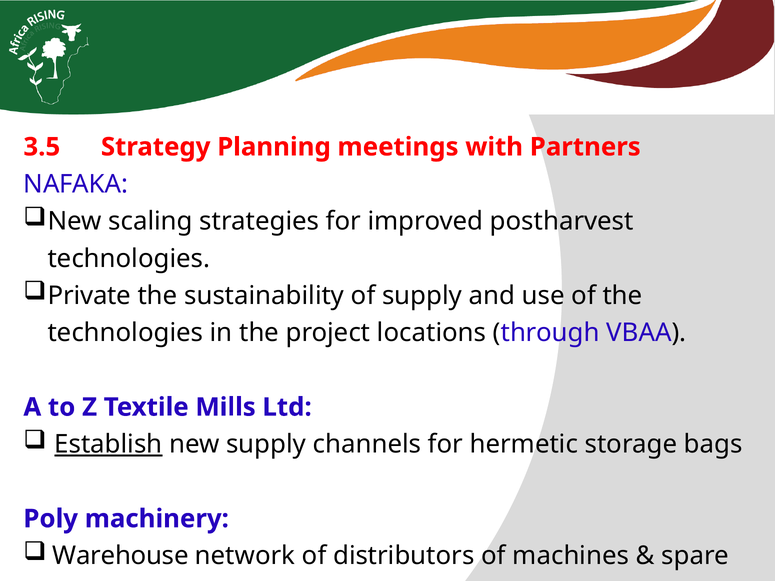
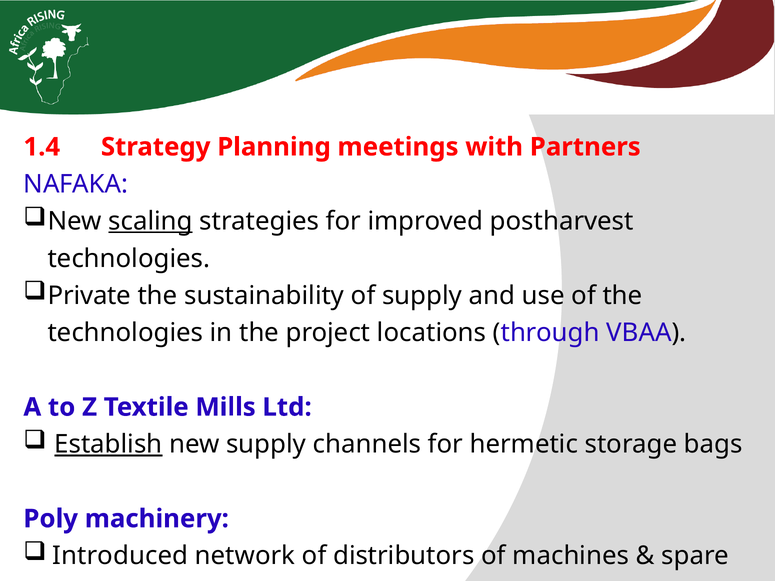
3.5: 3.5 -> 1.4
scaling underline: none -> present
Warehouse: Warehouse -> Introduced
